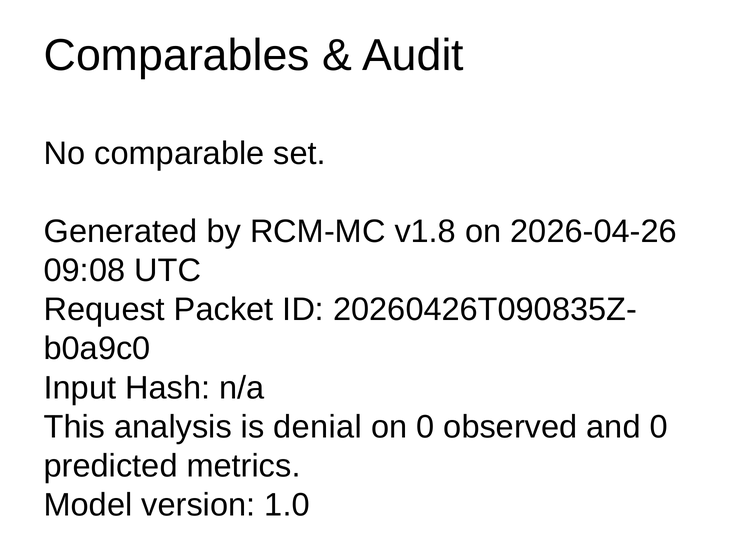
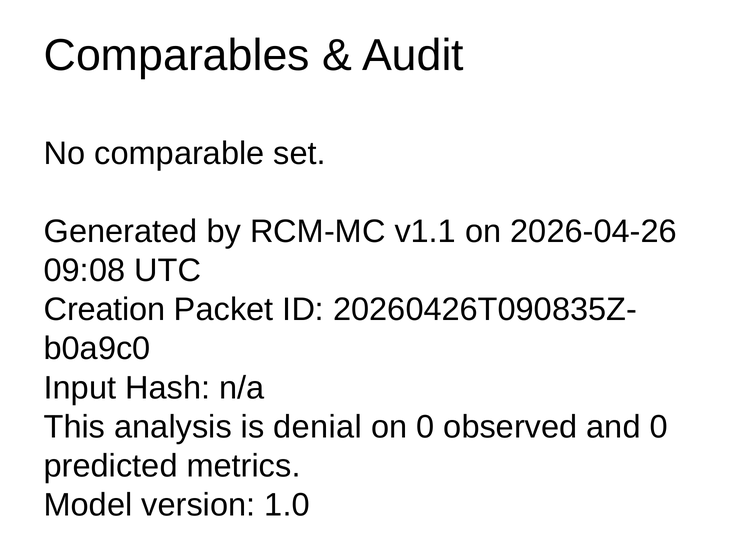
v1.8: v1.8 -> v1.1
Request: Request -> Creation
